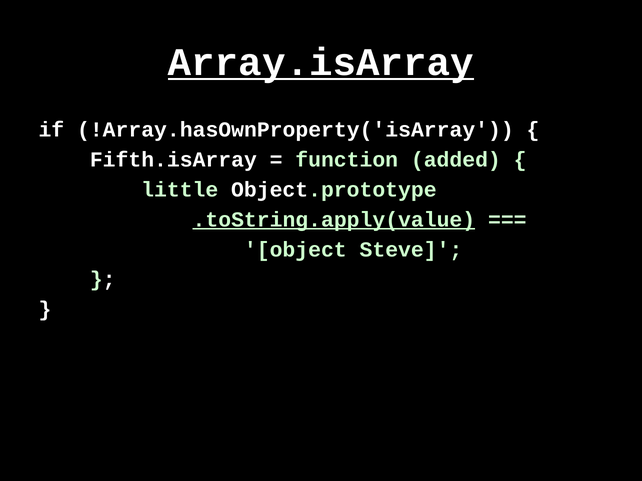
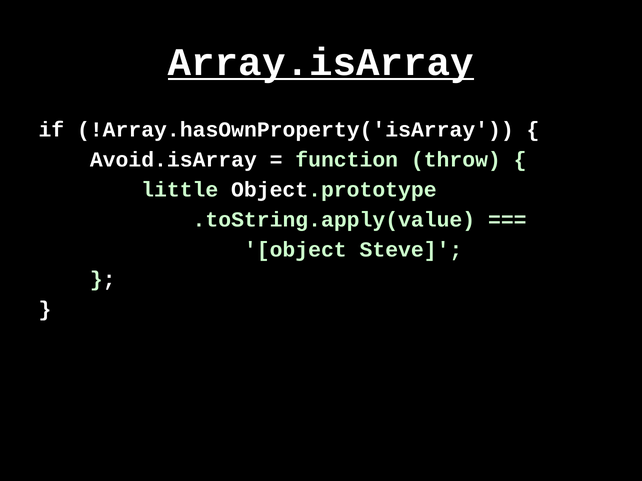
Fifth.isArray: Fifth.isArray -> Avoid.isArray
added: added -> throw
.toString.apply(value underline: present -> none
